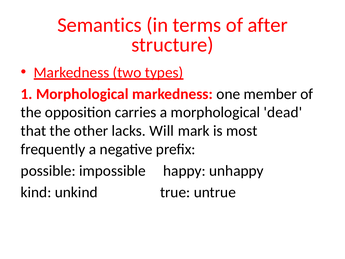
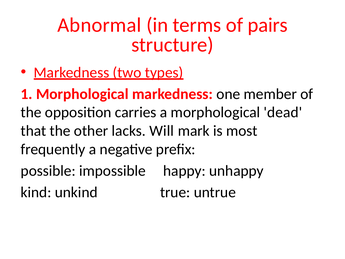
Semantics: Semantics -> Abnormal
after: after -> pairs
